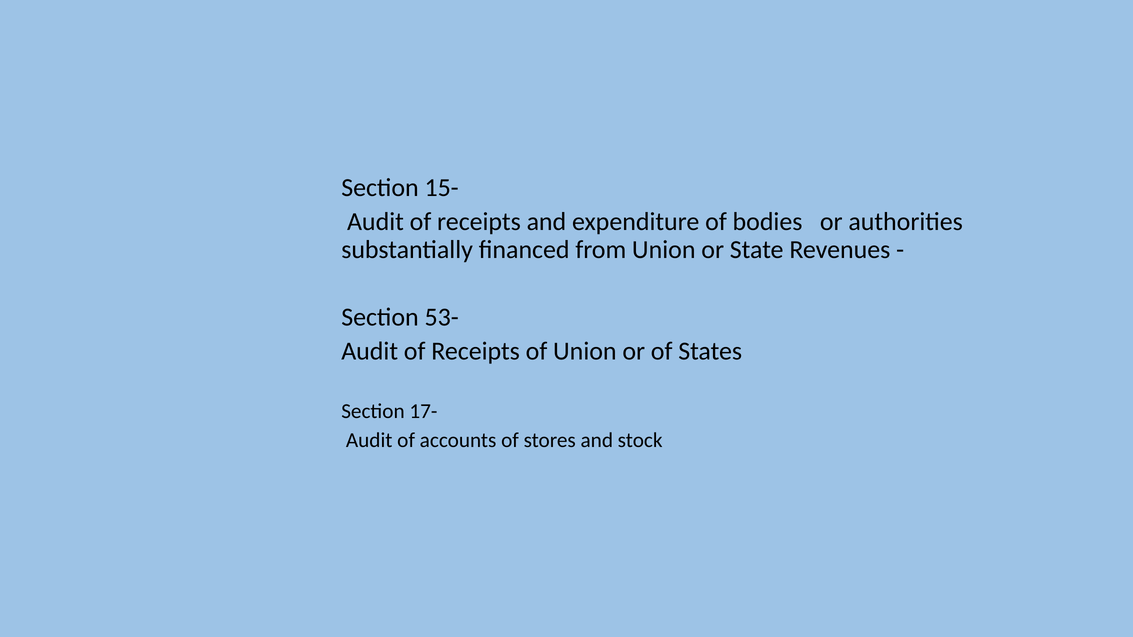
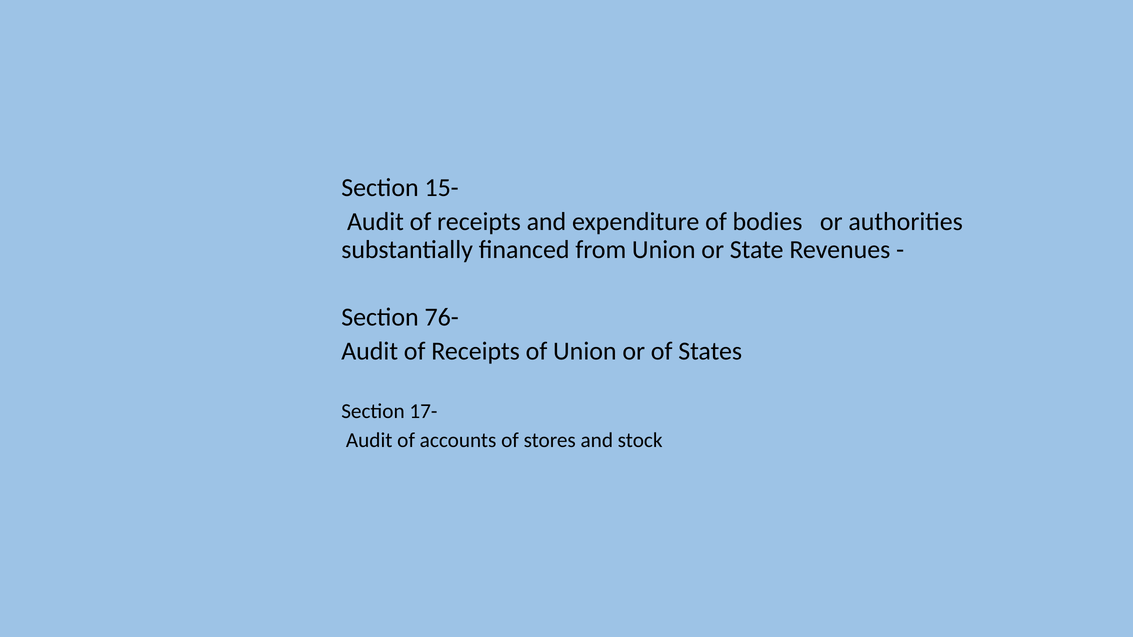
53-: 53- -> 76-
